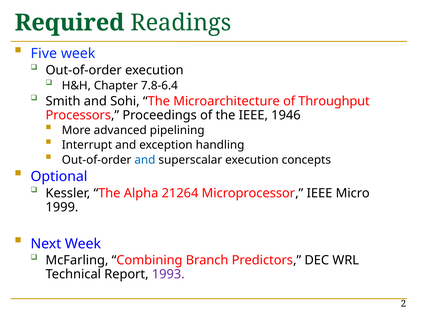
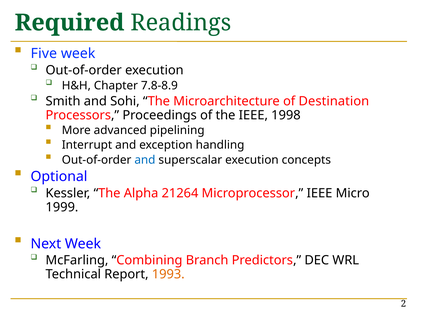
7.8-6.4: 7.8-6.4 -> 7.8-8.9
Throughput: Throughput -> Destination
1946: 1946 -> 1998
1993 colour: purple -> orange
